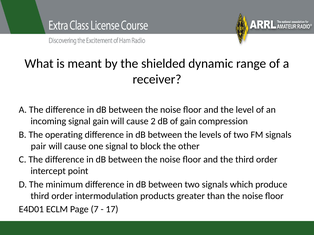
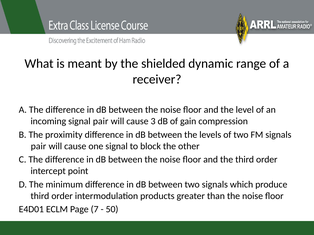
signal gain: gain -> pair
2: 2 -> 3
operating: operating -> proximity
17: 17 -> 50
